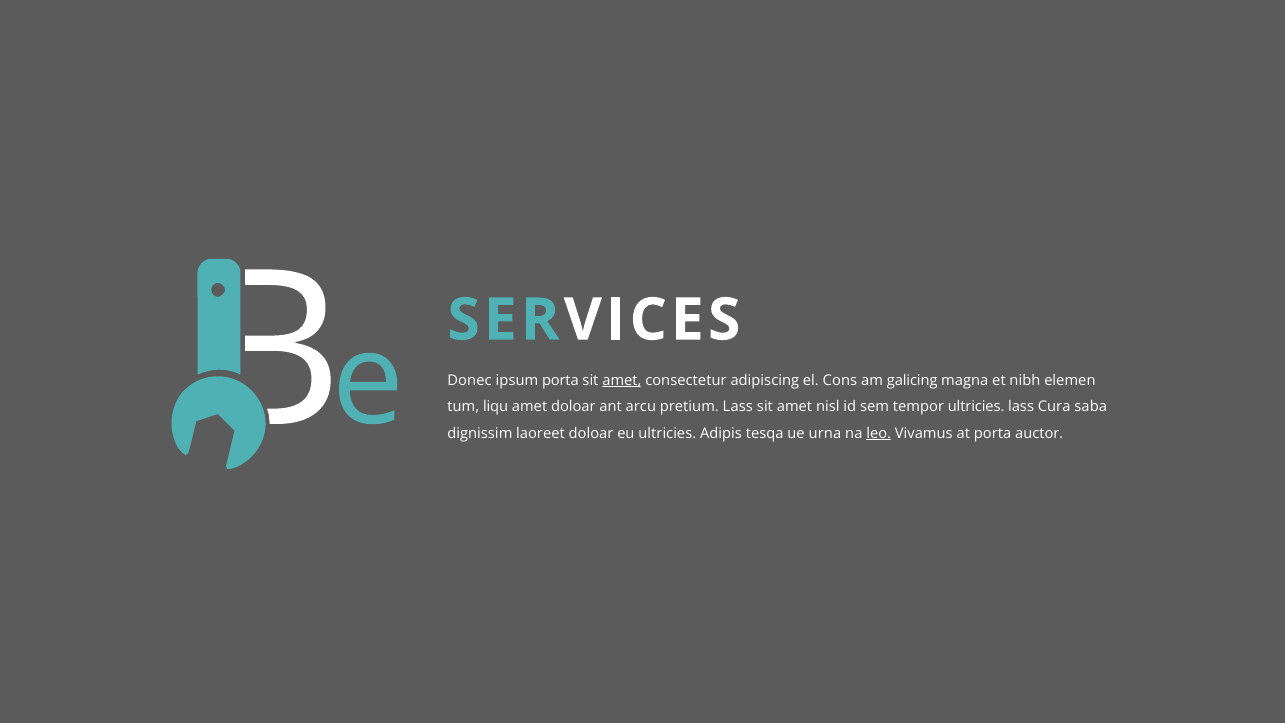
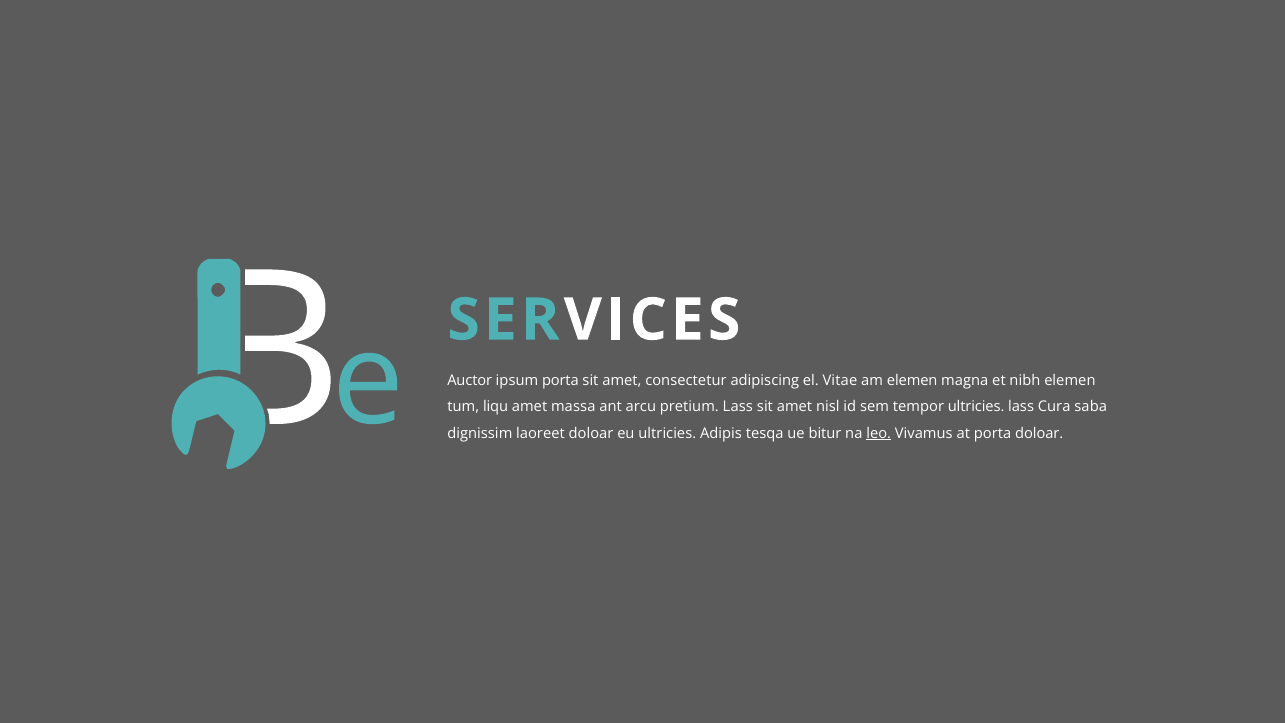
Donec: Donec -> Auctor
amet at (622, 380) underline: present -> none
Cons: Cons -> Vitae
am galicing: galicing -> elemen
amet doloar: doloar -> massa
urna: urna -> bitur
porta auctor: auctor -> doloar
